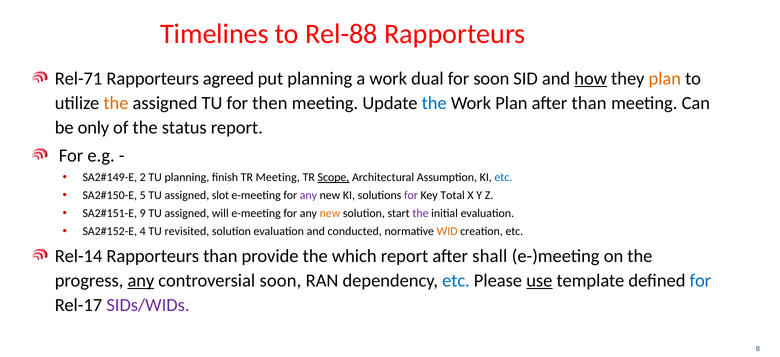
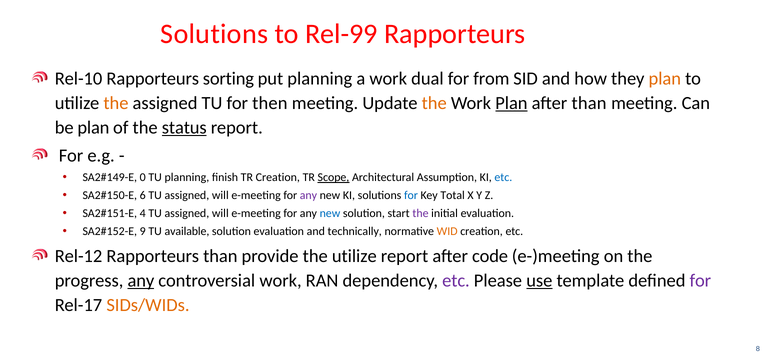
Timelines at (215, 34): Timelines -> Solutions
Rel-88: Rel-88 -> Rel-99
Rel-71: Rel-71 -> Rel-10
agreed: agreed -> sorting
for soon: soon -> from
how underline: present -> none
the at (434, 103) colour: blue -> orange
Plan at (511, 103) underline: none -> present
be only: only -> plan
status underline: none -> present
2: 2 -> 0
TR Meeting: Meeting -> Creation
5: 5 -> 6
slot at (220, 195): slot -> will
for at (411, 195) colour: purple -> blue
9: 9 -> 4
new at (330, 213) colour: orange -> blue
4: 4 -> 9
revisited: revisited -> available
conducted: conducted -> technically
Rel-14: Rel-14 -> Rel-12
the which: which -> utilize
shall: shall -> code
controversial soon: soon -> work
etc at (456, 280) colour: blue -> purple
for at (700, 280) colour: blue -> purple
SIDs/WIDs colour: purple -> orange
